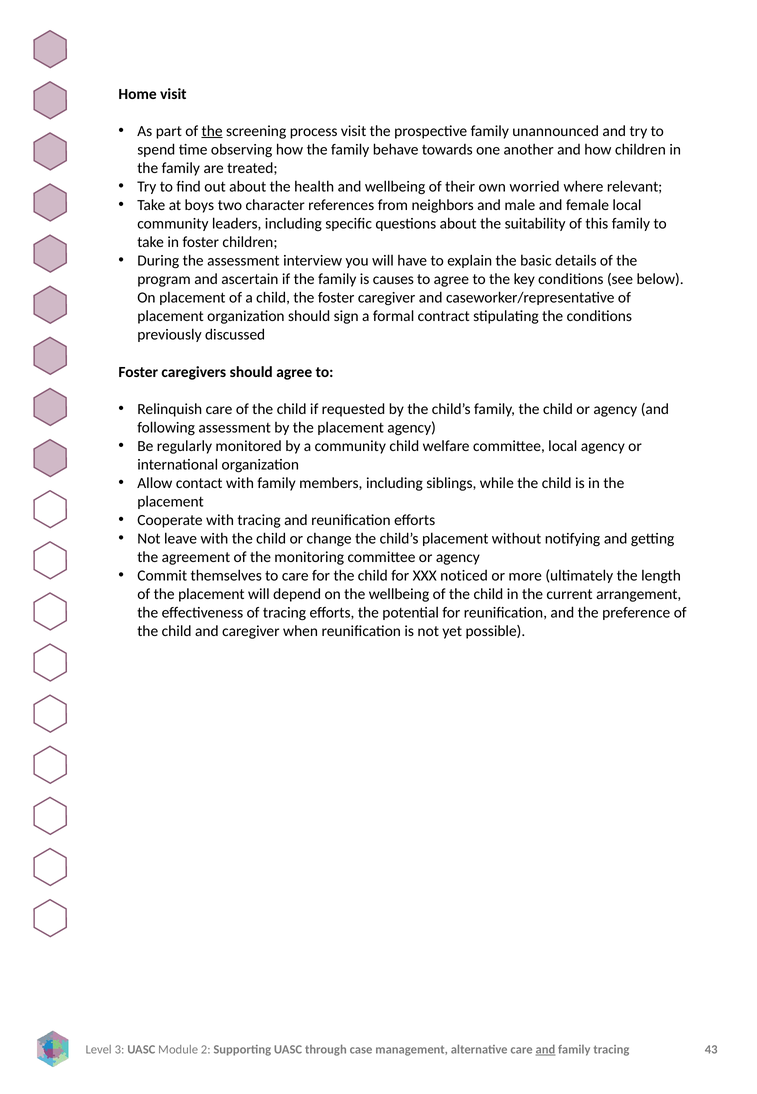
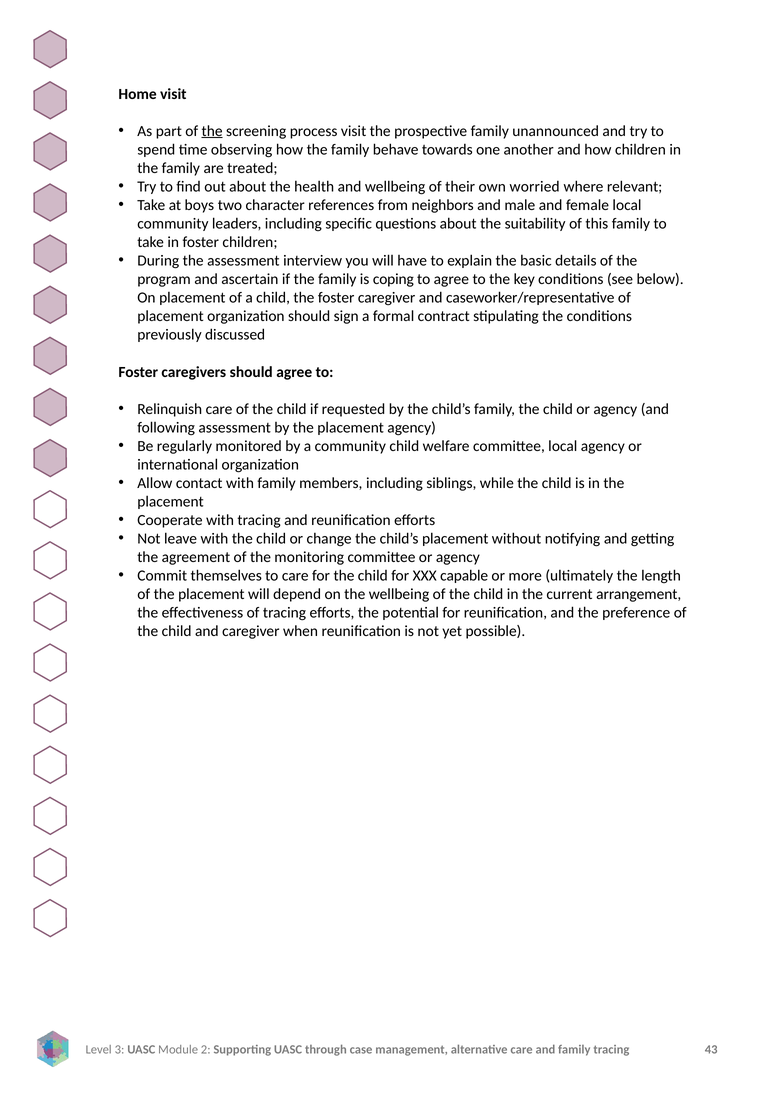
causes: causes -> coping
noticed: noticed -> capable
and at (545, 1049) underline: present -> none
